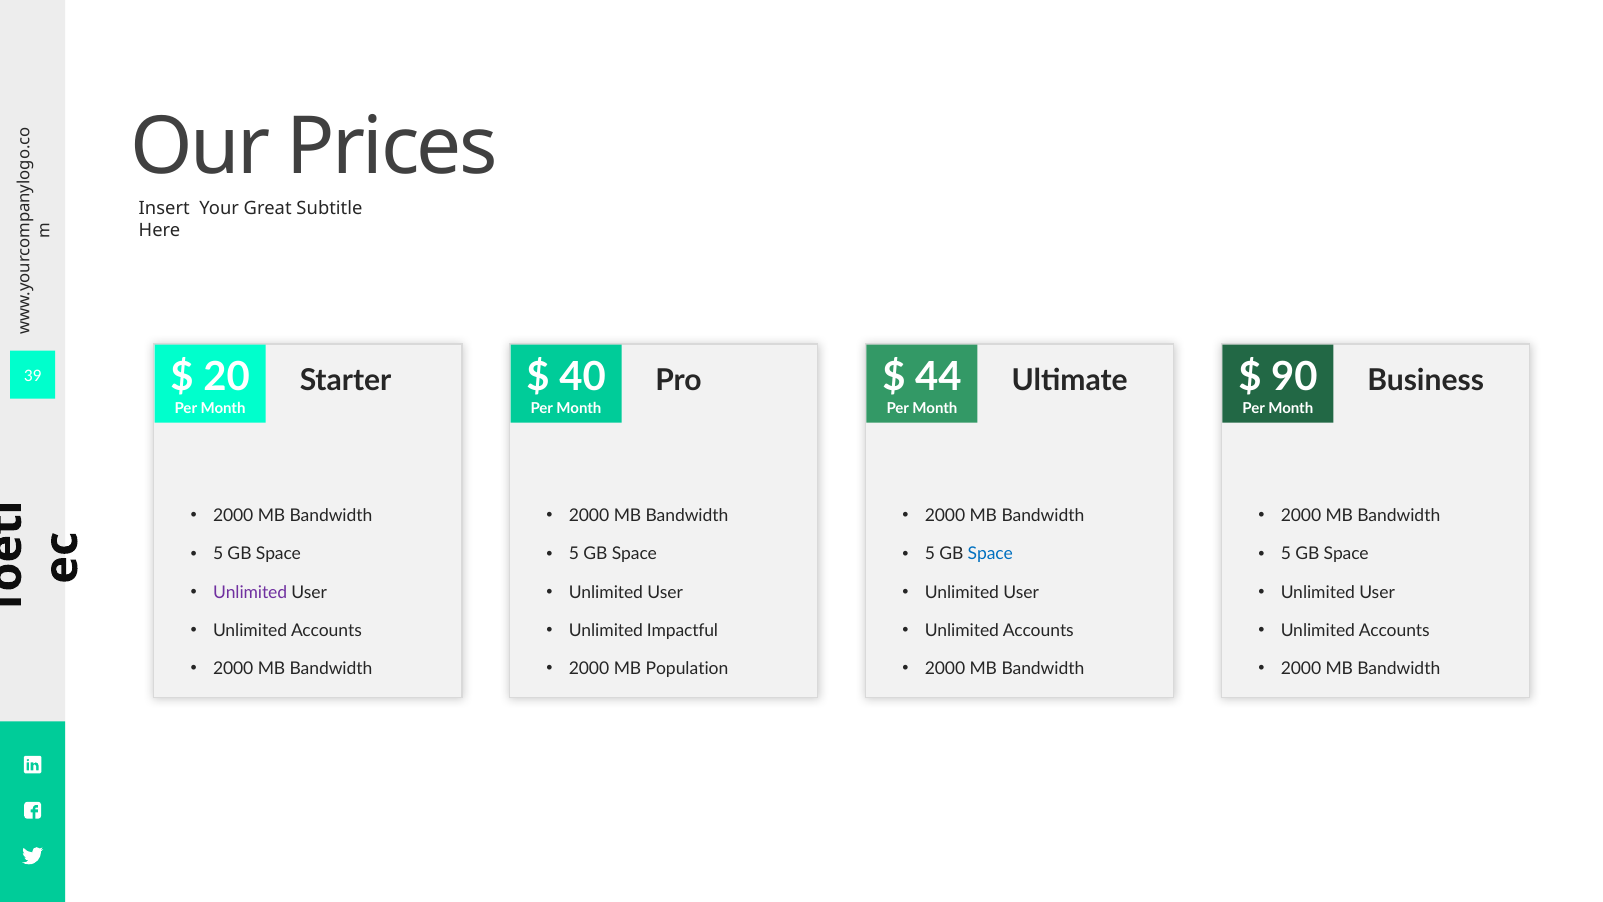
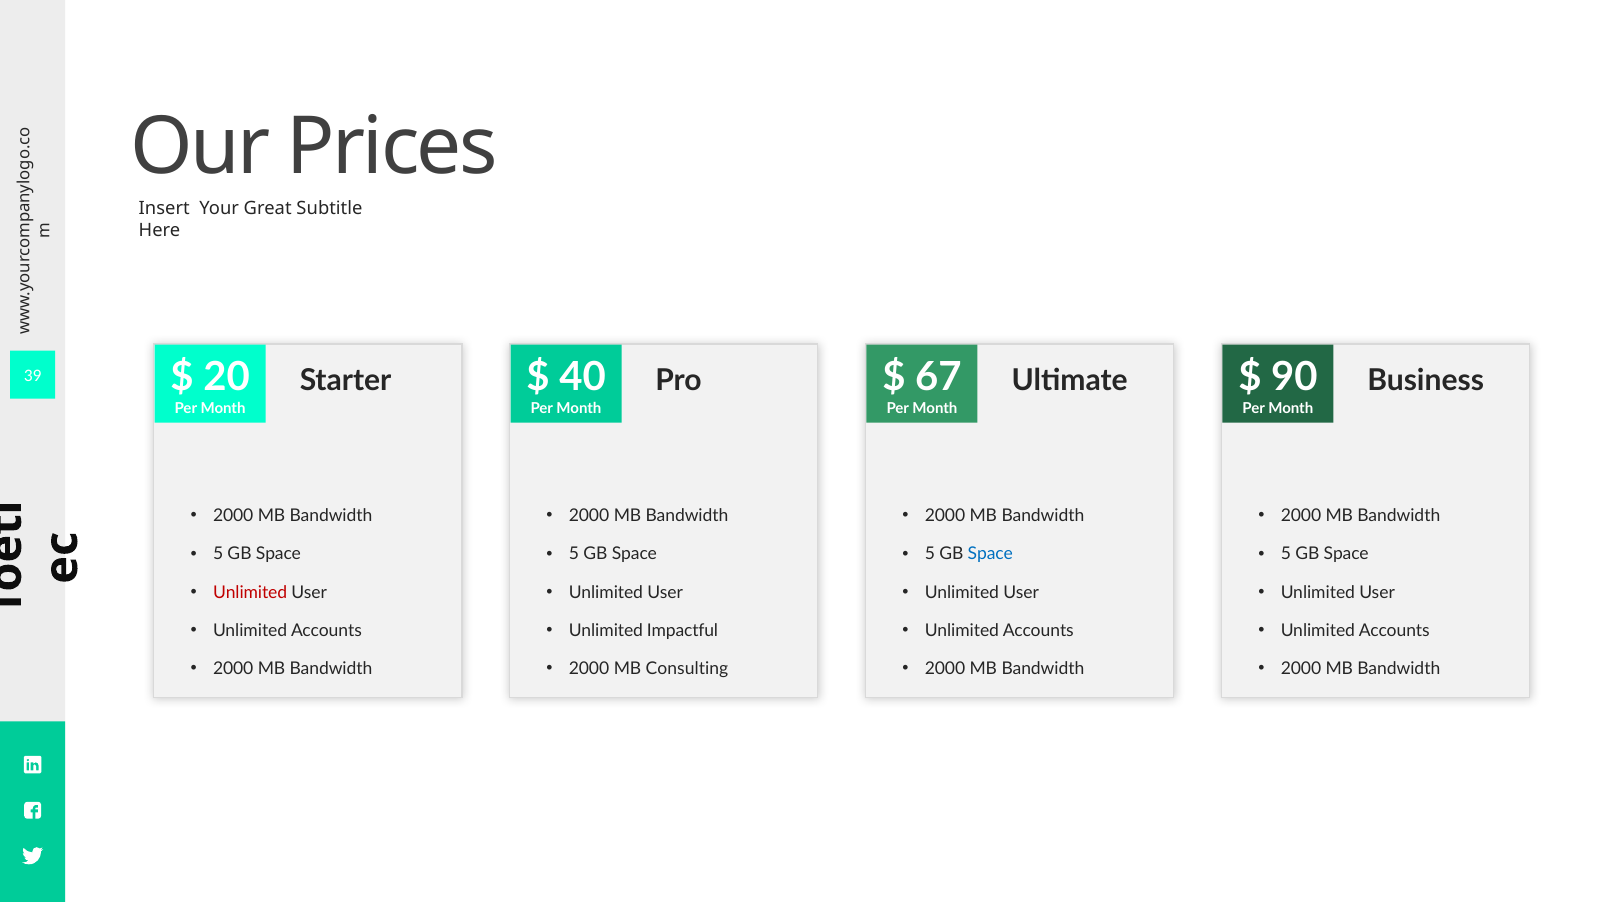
44: 44 -> 67
Unlimited at (250, 592) colour: purple -> red
Population: Population -> Consulting
